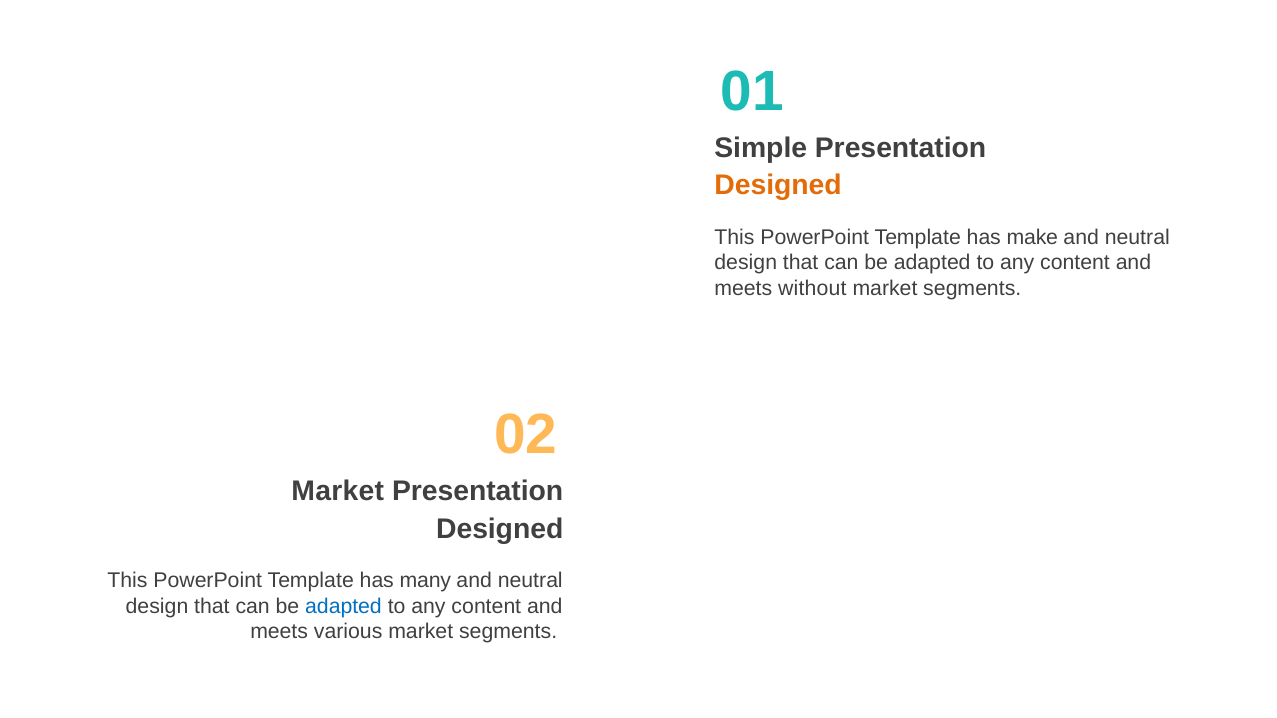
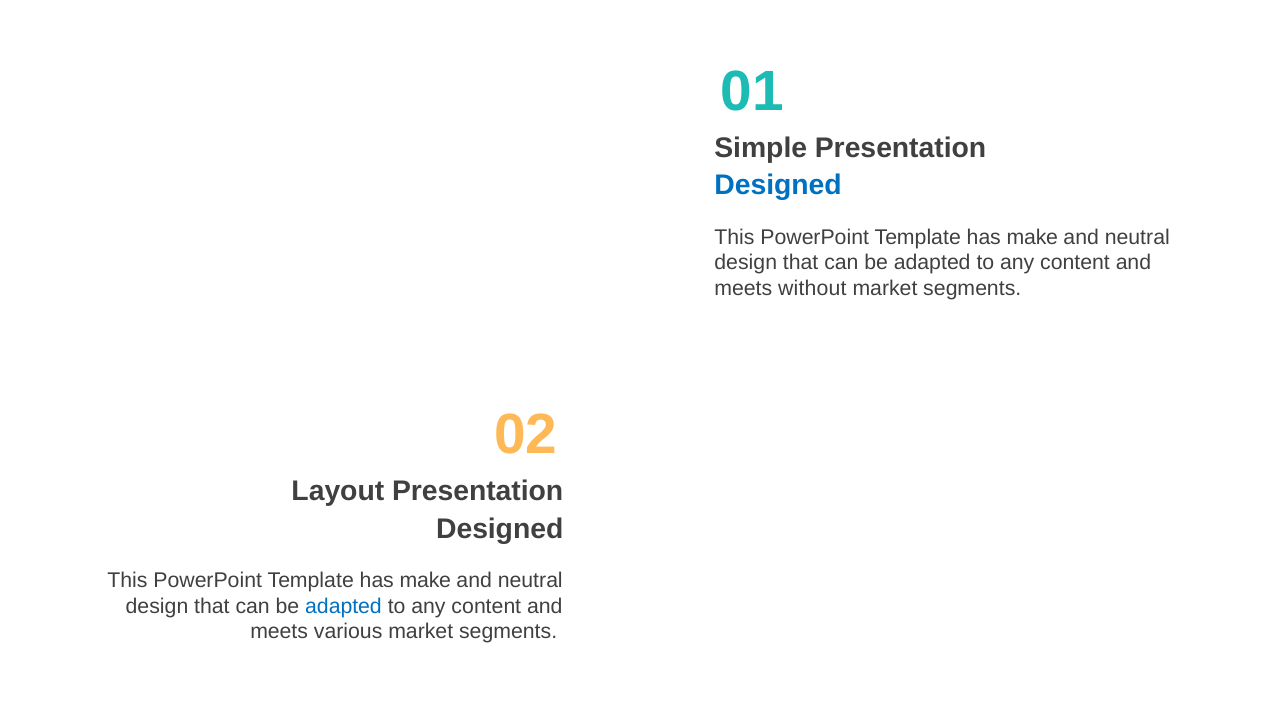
Designed at (778, 186) colour: orange -> blue
Market at (338, 492): Market -> Layout
many at (425, 581): many -> make
